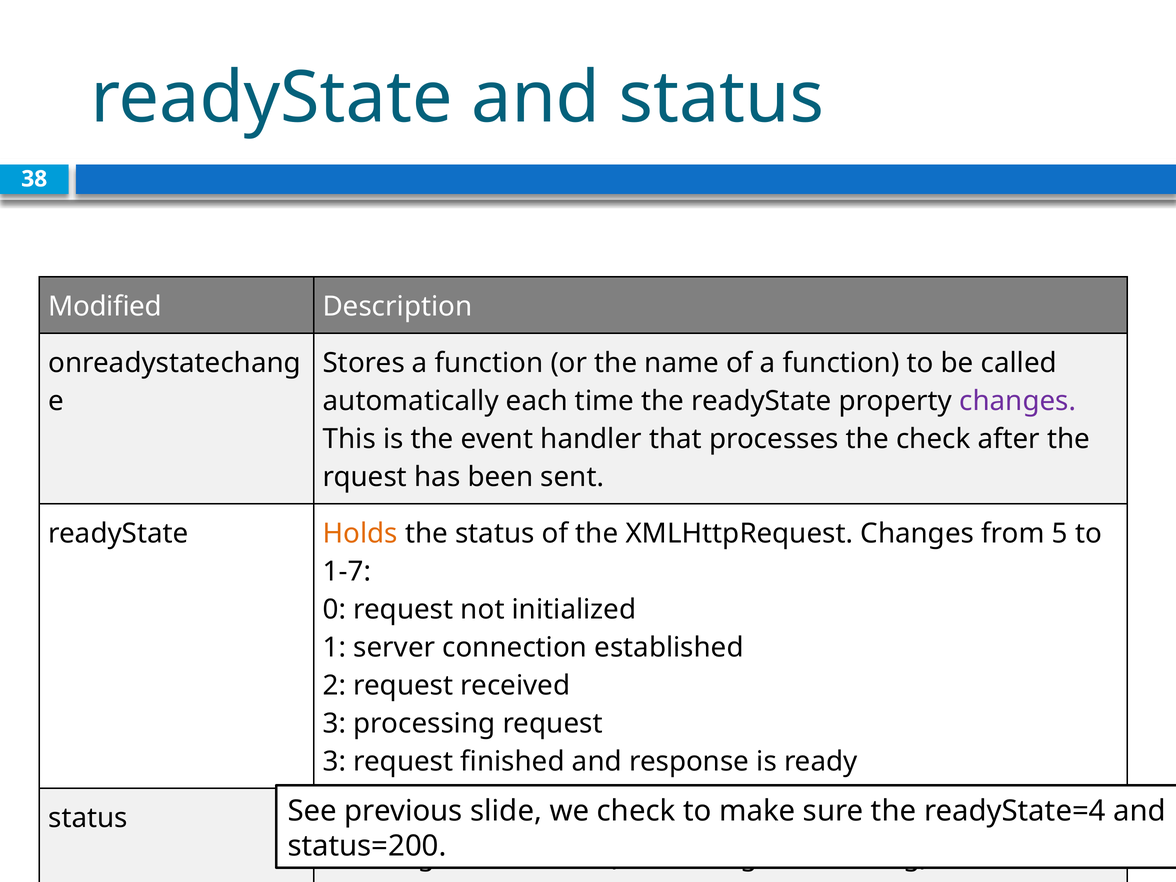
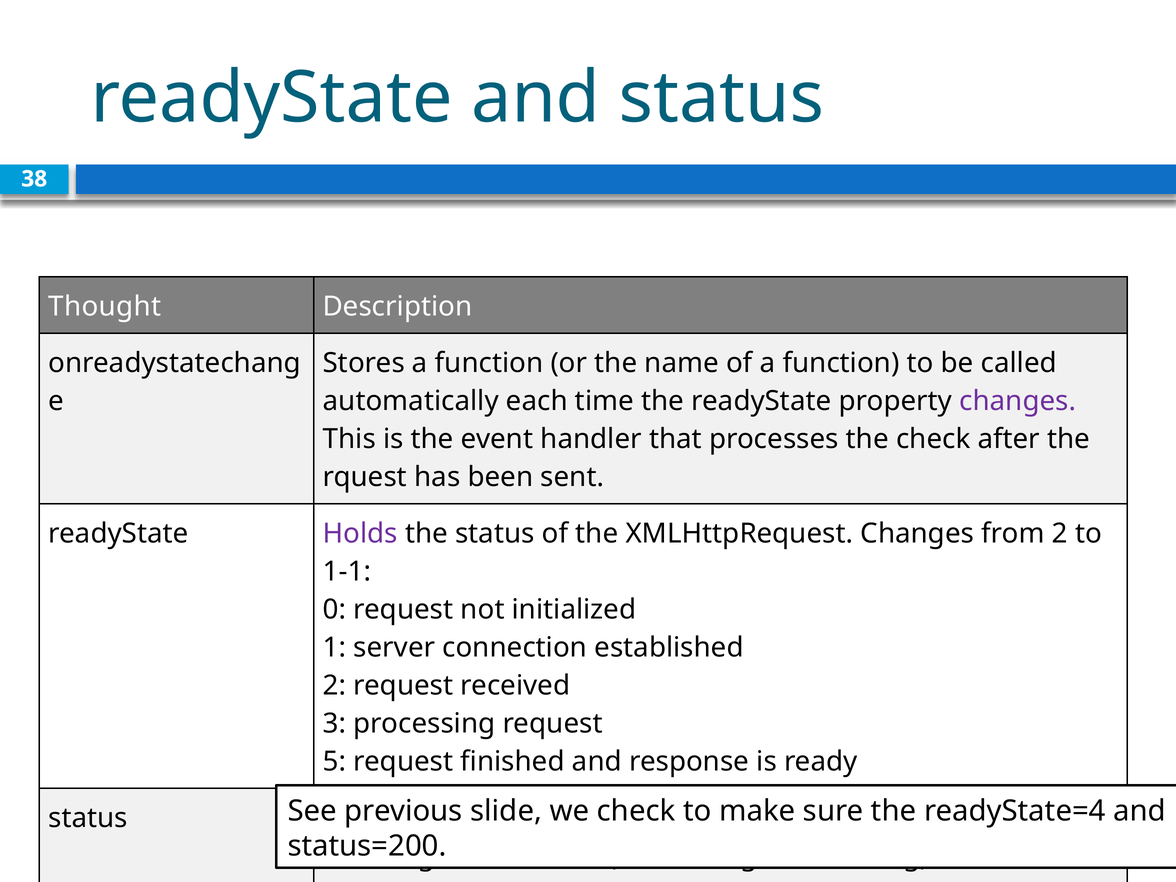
Modified: Modified -> Thought
Holds colour: orange -> purple
from 5: 5 -> 2
1-7: 1-7 -> 1-1
3 at (334, 762): 3 -> 5
